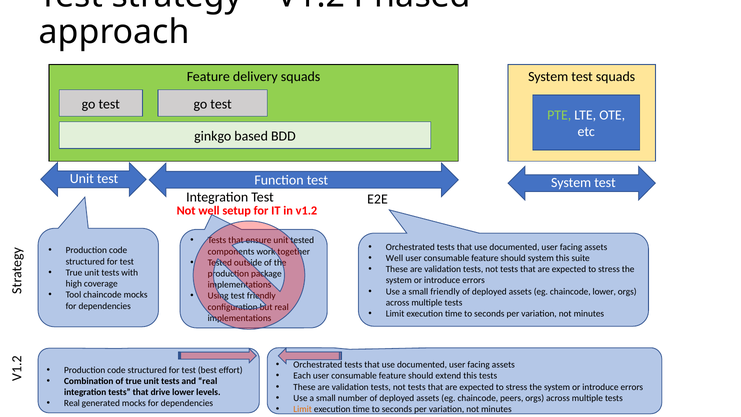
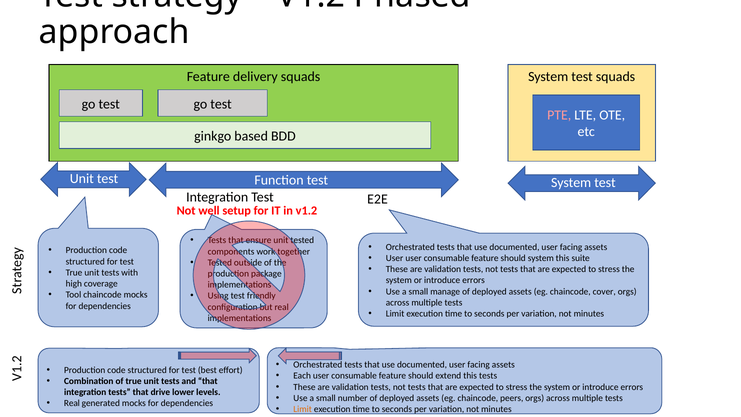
PTE colour: light green -> pink
Well at (395, 258): Well -> User
small friendly: friendly -> manage
chaincode lower: lower -> cover
and real: real -> that
